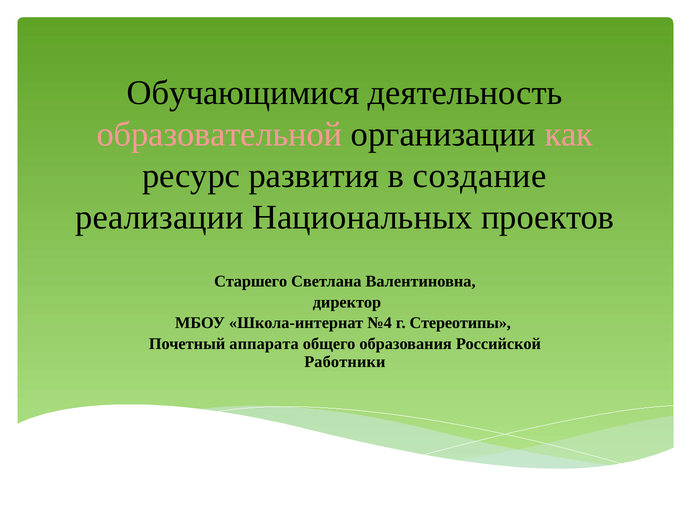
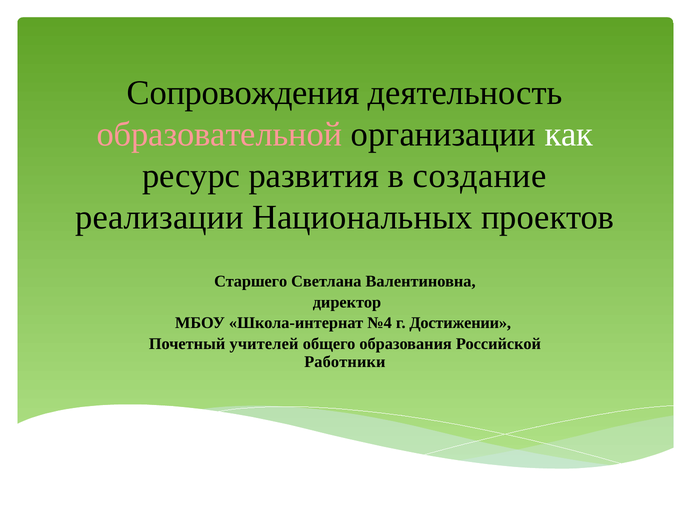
Обучающимися: Обучающимися -> Сопровождения
как colour: pink -> white
Стереотипы: Стереотипы -> Достижении
аппарата: аппарата -> учителей
